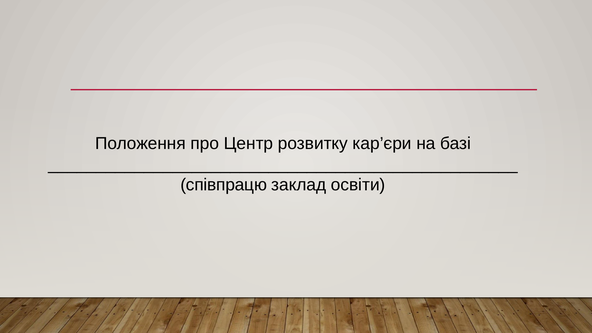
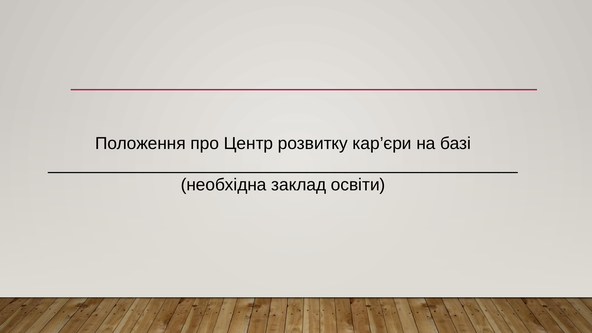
співпрацю: співпрацю -> необхідна
